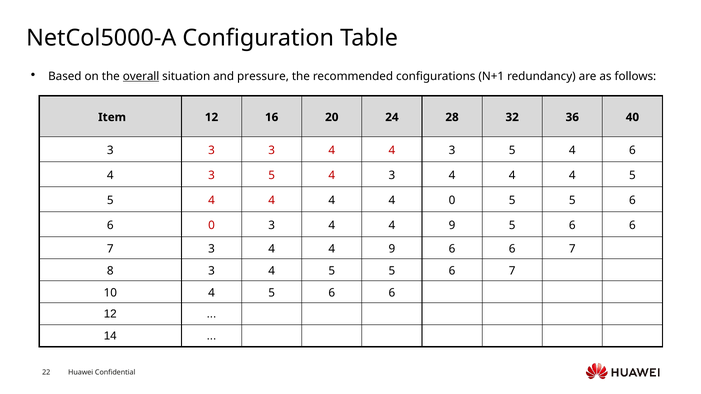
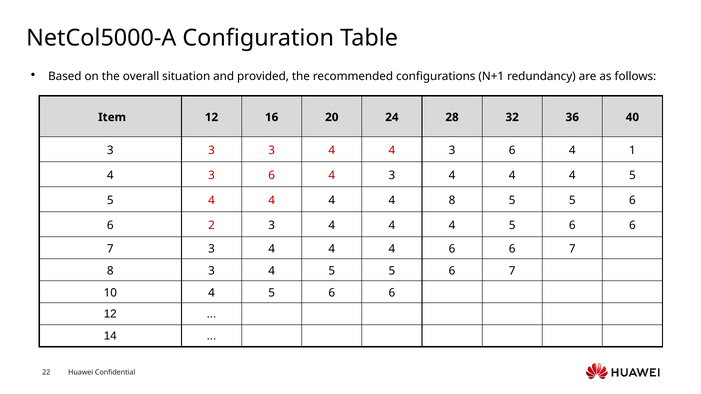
overall underline: present -> none
pressure: pressure -> provided
4 4 3 5: 5 -> 6
4 6: 6 -> 1
5 at (272, 175): 5 -> 6
4 0: 0 -> 8
6 0: 0 -> 2
9 at (452, 225): 9 -> 4
9 at (392, 249): 9 -> 4
